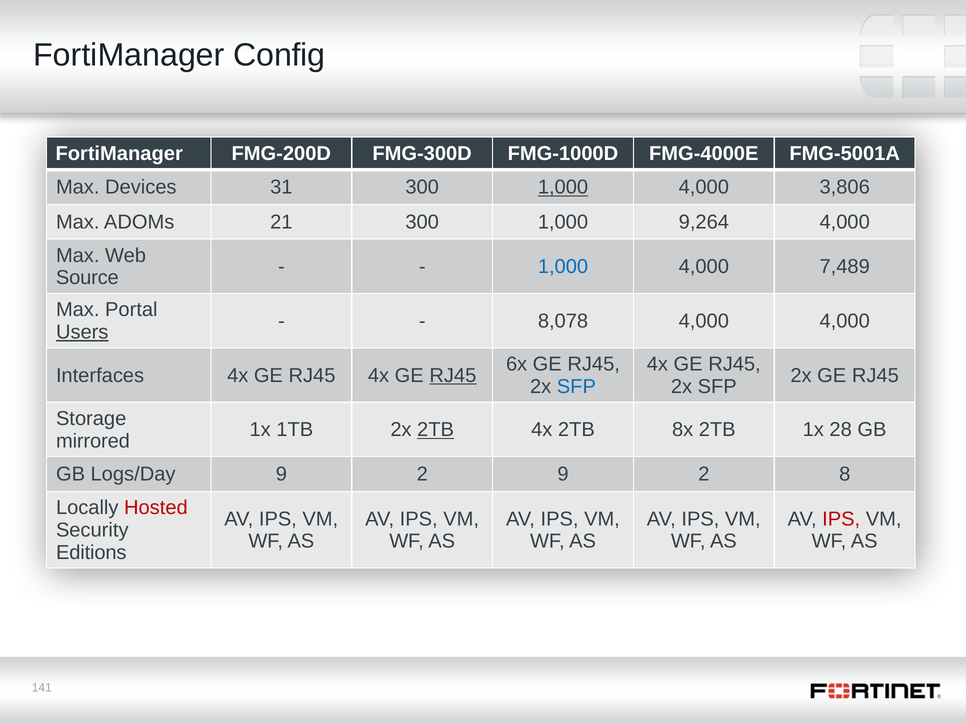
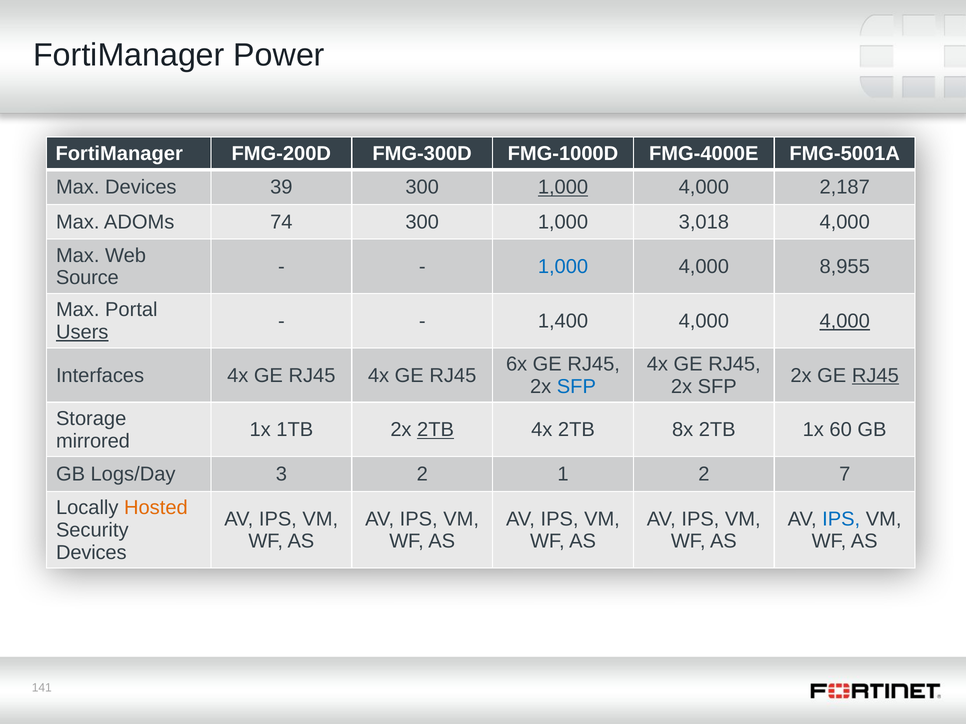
Config: Config -> Power
31: 31 -> 39
3,806: 3,806 -> 2,187
21: 21 -> 74
9,264: 9,264 -> 3,018
7,489: 7,489 -> 8,955
8,078: 8,078 -> 1,400
4,000 at (845, 321) underline: none -> present
RJ45 at (453, 376) underline: present -> none
RJ45 at (875, 376) underline: none -> present
28: 28 -> 60
Logs/Day 9: 9 -> 3
2 9: 9 -> 1
8: 8 -> 7
Hosted colour: red -> orange
IPS at (841, 519) colour: red -> blue
Editions at (91, 553): Editions -> Devices
